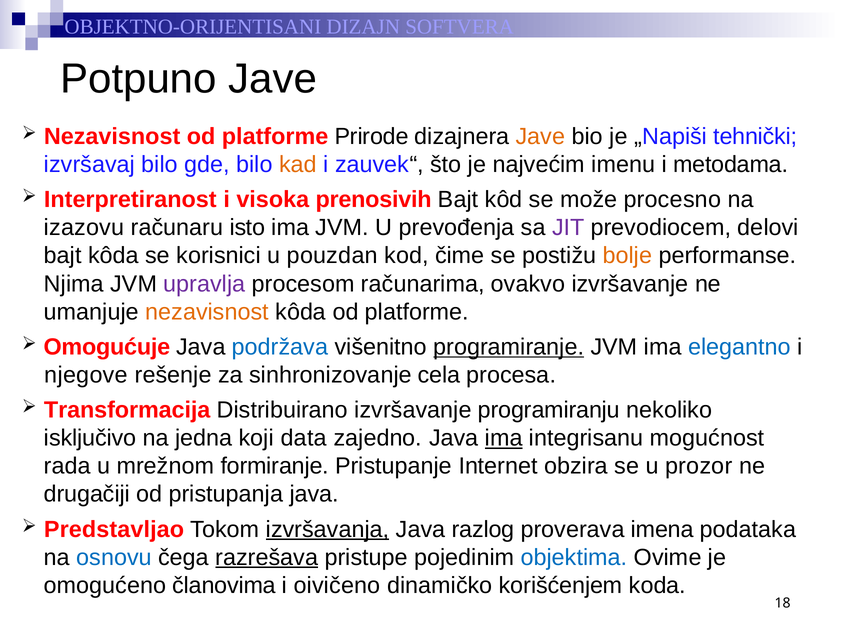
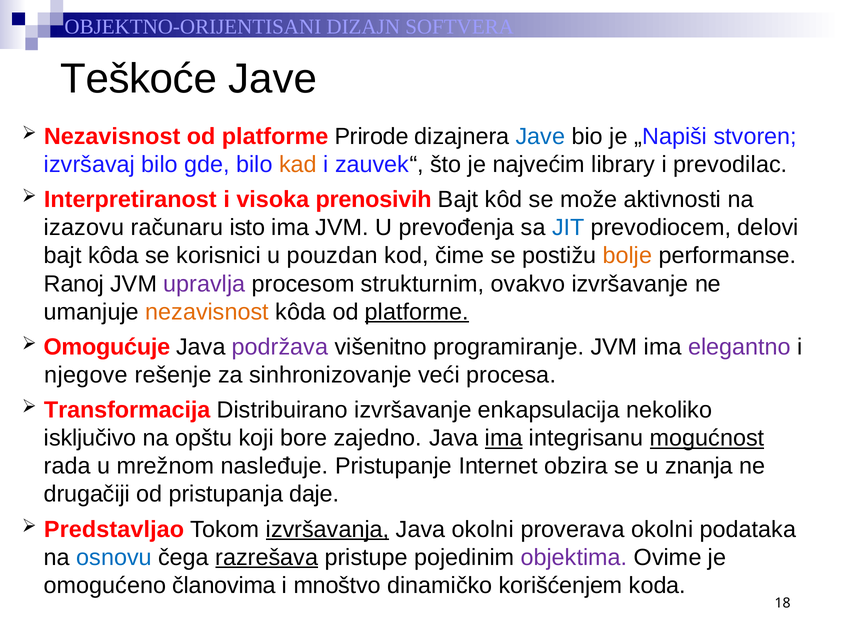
Potpuno: Potpuno -> Teškoće
Jave at (540, 136) colour: orange -> blue
tehnički: tehnički -> stvoren
imenu: imenu -> library
metodama: metodama -> prevodilac
procesno: procesno -> aktivnosti
JIT colour: purple -> blue
Njima: Njima -> Ranoj
računarima: računarima -> strukturnim
platforme at (417, 312) underline: none -> present
podržava colour: blue -> purple
programiranje underline: present -> none
elegantno colour: blue -> purple
cela: cela -> veći
programiranju: programiranju -> enkapsulacija
jedna: jedna -> opštu
data: data -> bore
mogućnost underline: none -> present
formiranje: formiranje -> nasleđuje
prozor: prozor -> znanja
pristupanja java: java -> daje
Java razlog: razlog -> okolni
proverava imena: imena -> okolni
objektima colour: blue -> purple
oivičeno: oivičeno -> mnoštvo
